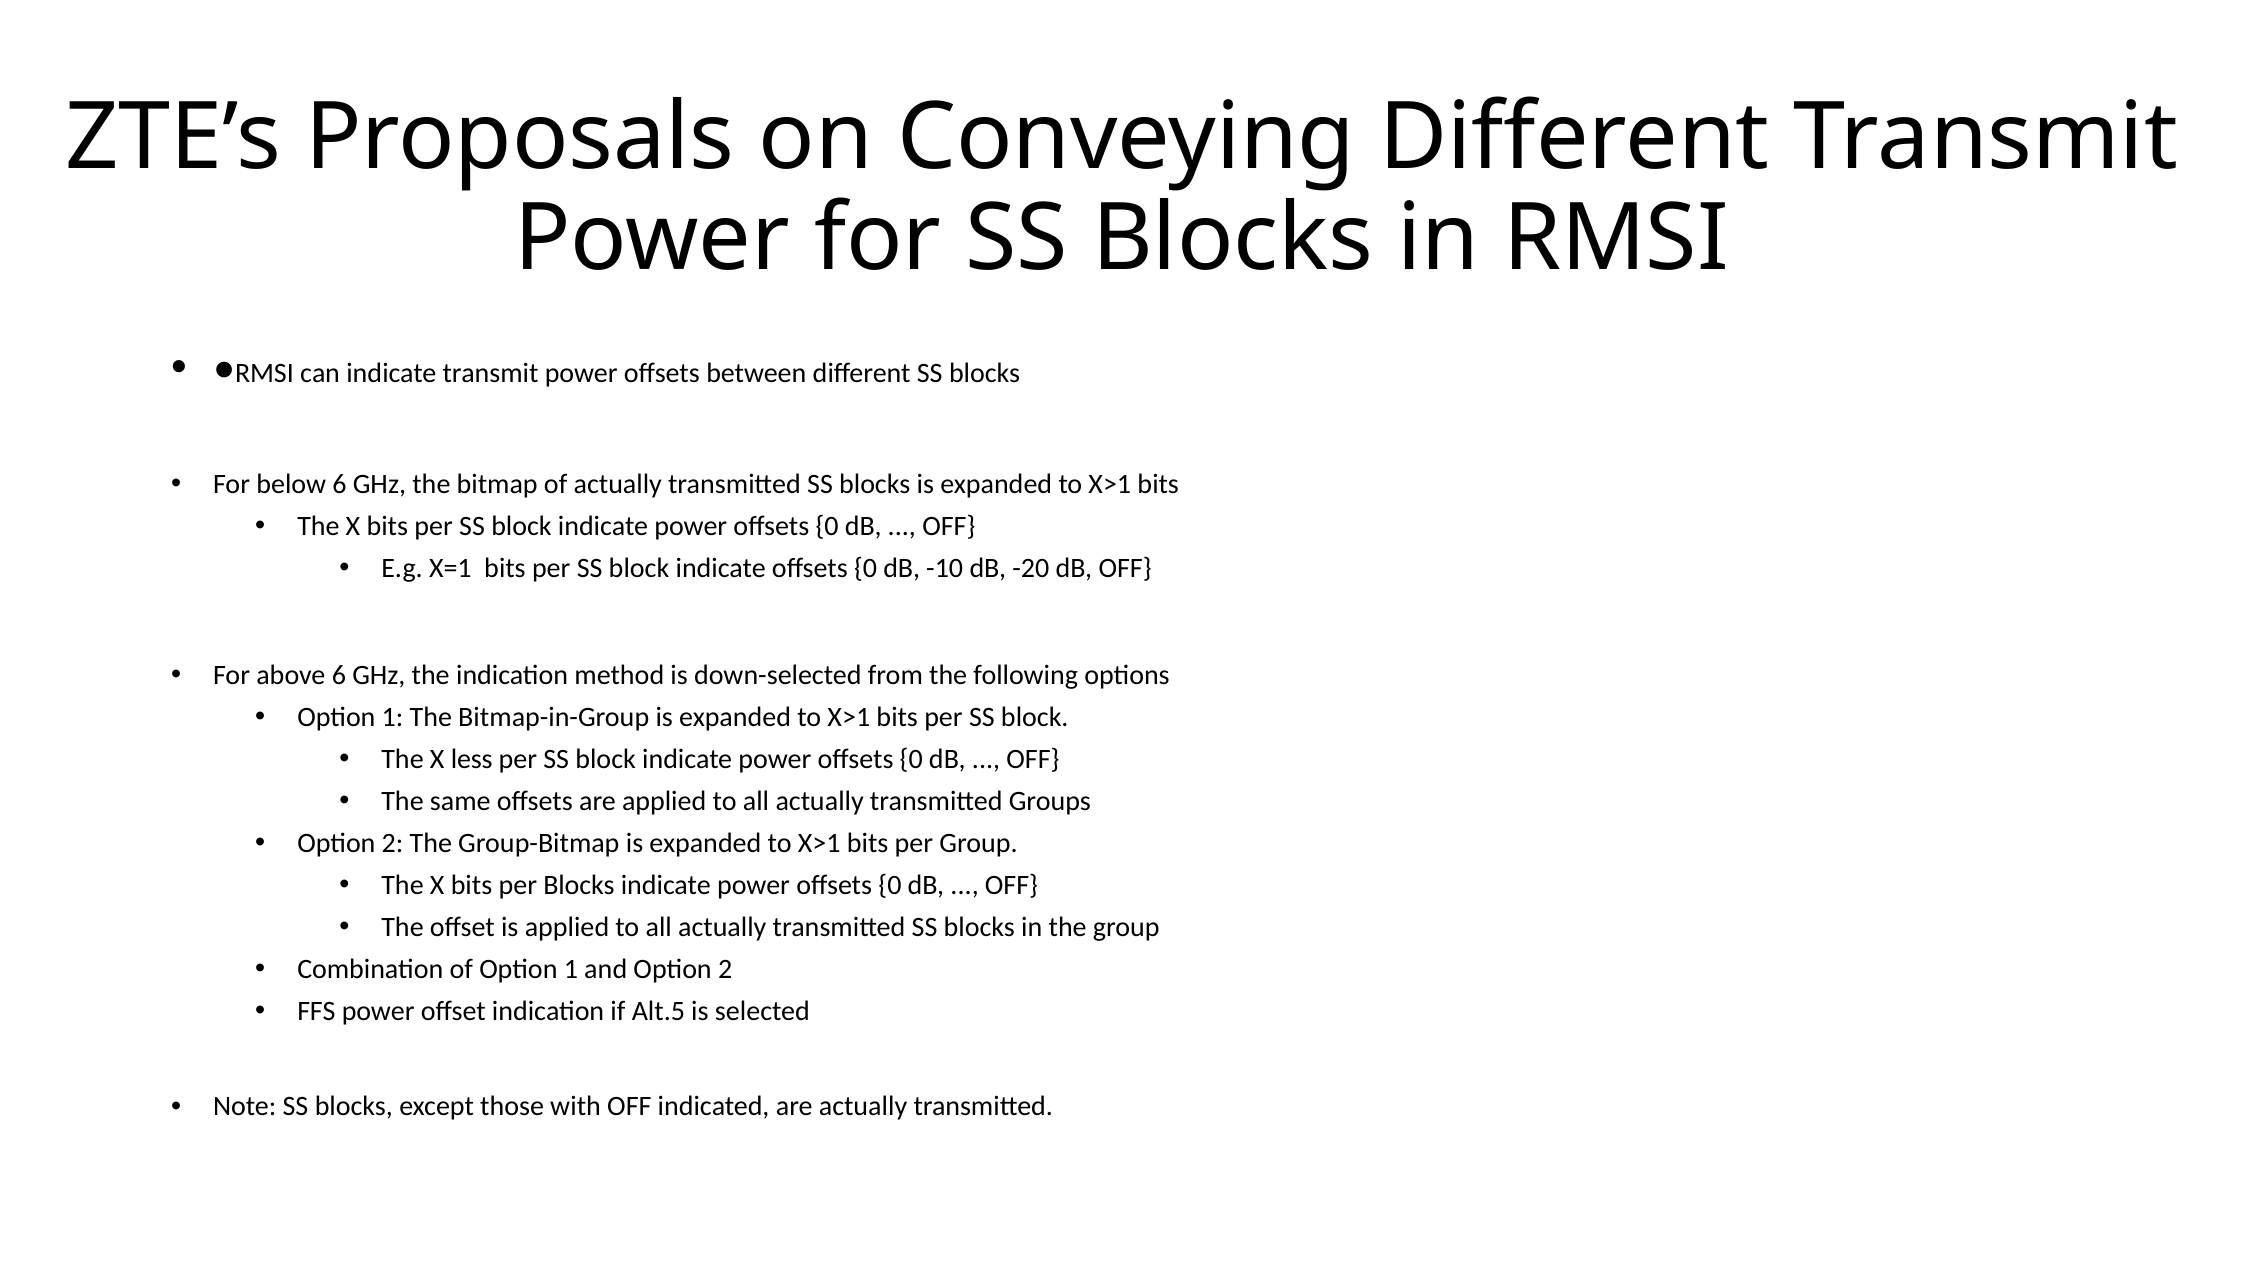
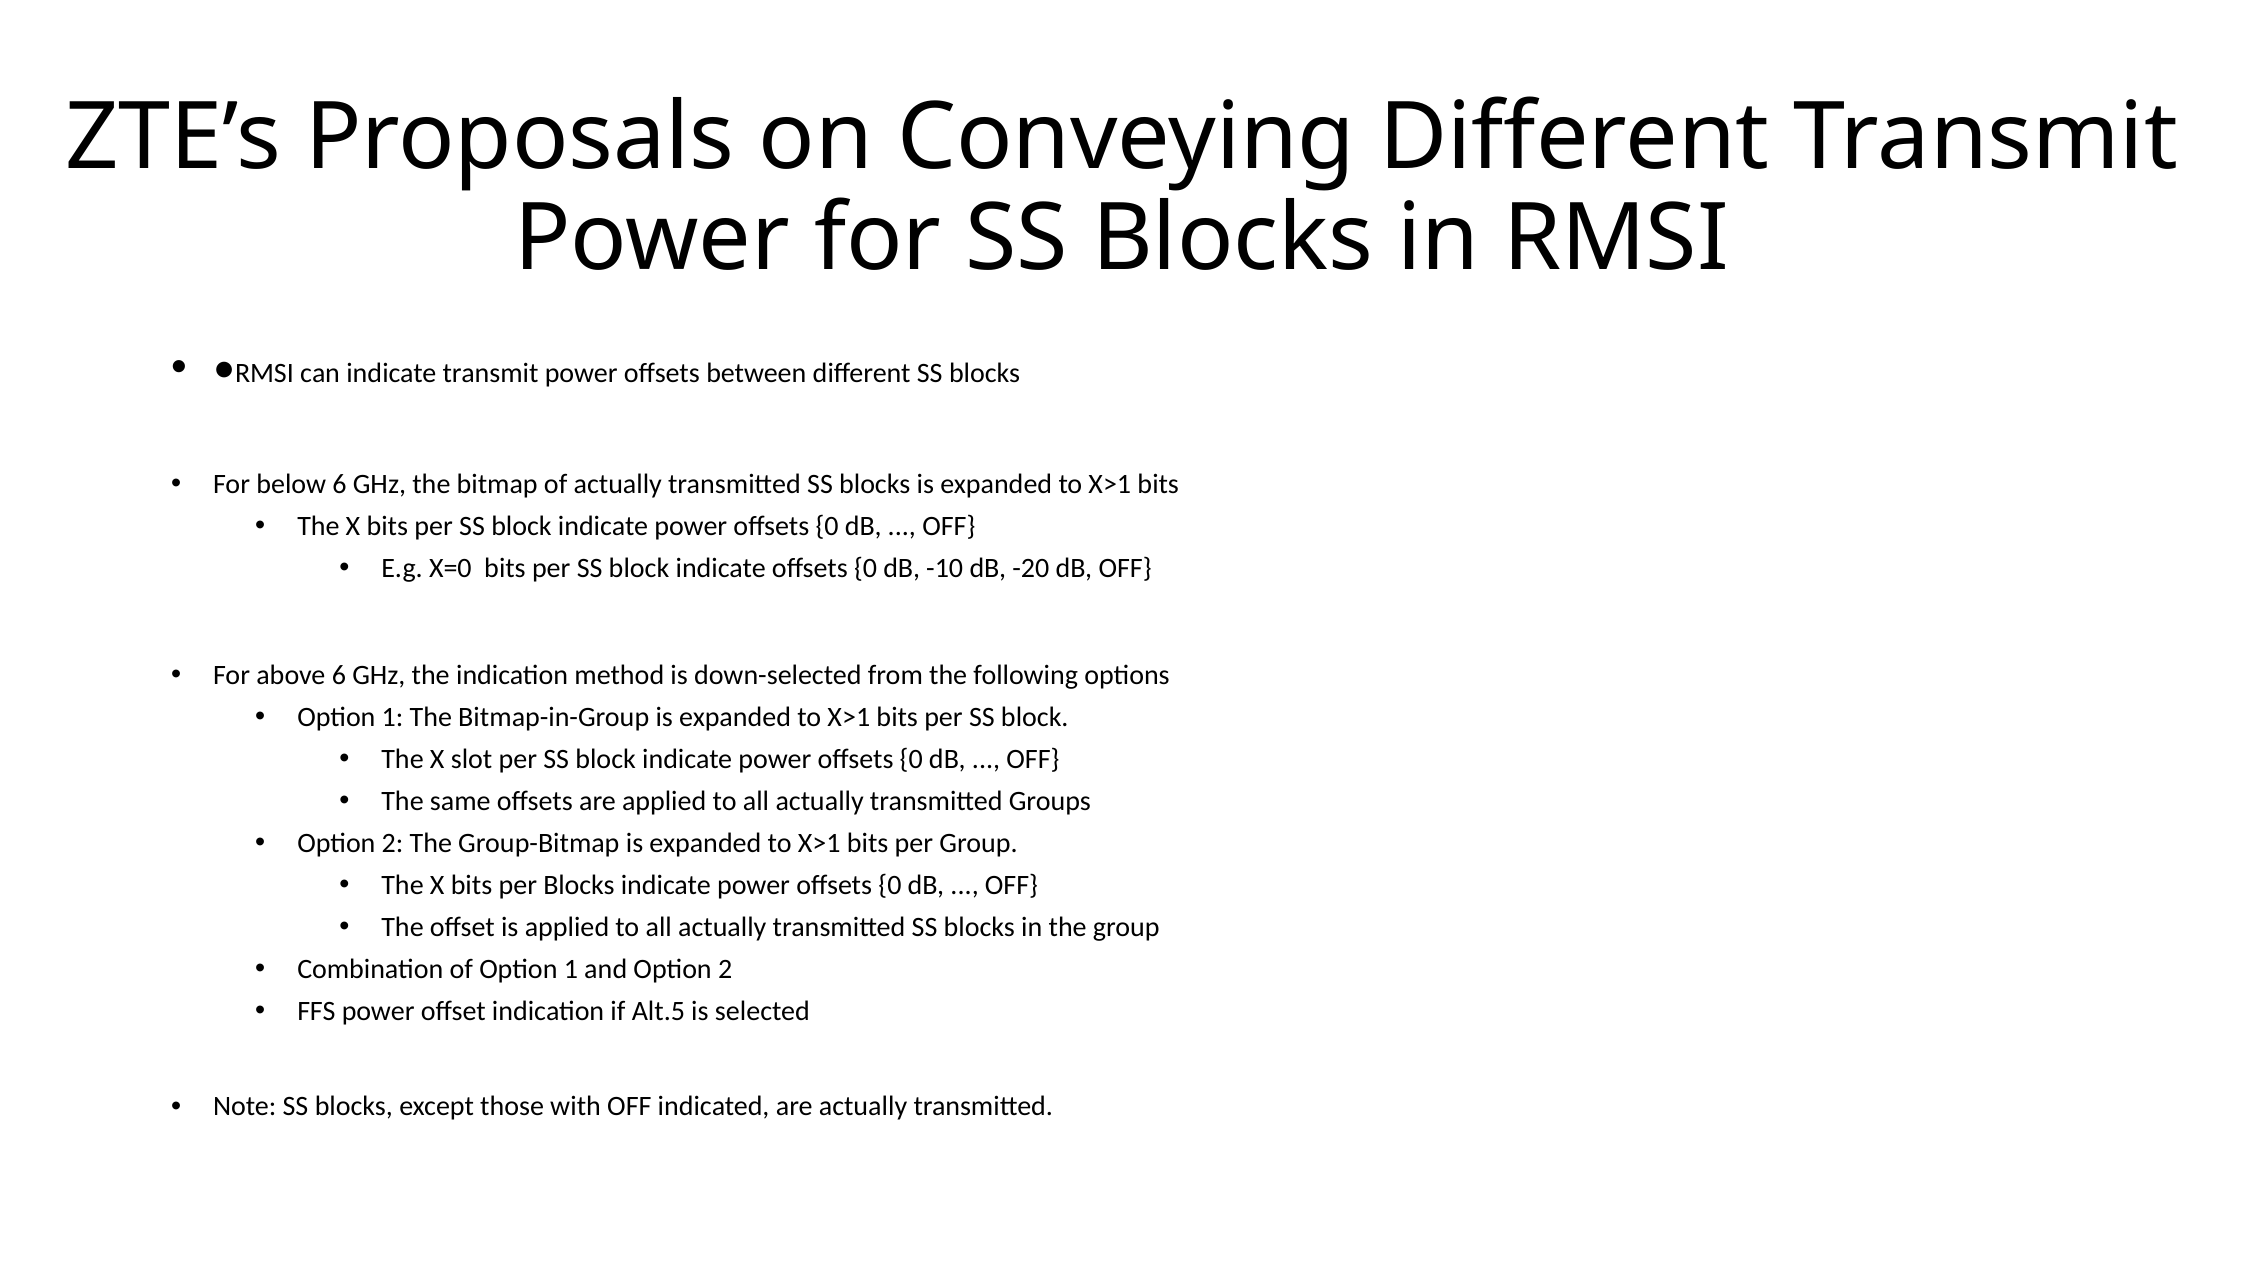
X=1: X=1 -> X=0
less: less -> slot
